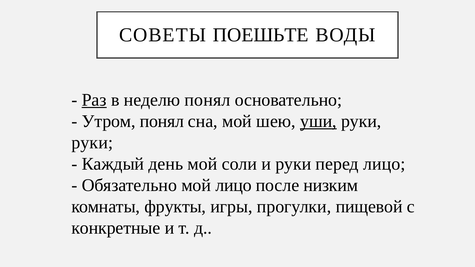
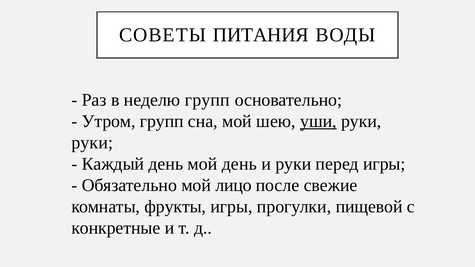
ПОЕШЬТЕ: ПОЕШЬТЕ -> ПИТАНИЯ
Раз underline: present -> none
неделю понял: понял -> групп
Утром понял: понял -> групп
мой соли: соли -> день
перед лицо: лицо -> игры
низким: низким -> свежие
